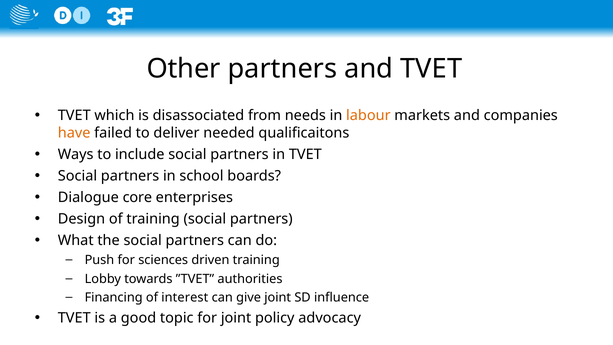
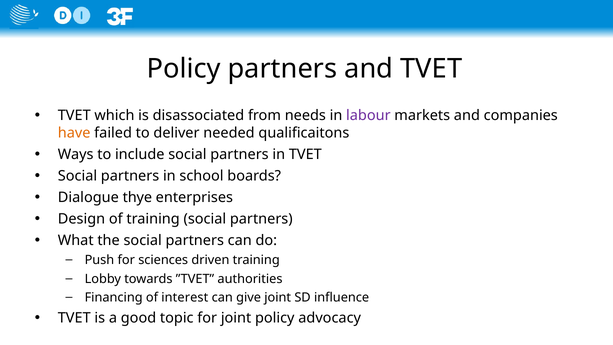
Other at (184, 69): Other -> Policy
labour colour: orange -> purple
core: core -> thye
